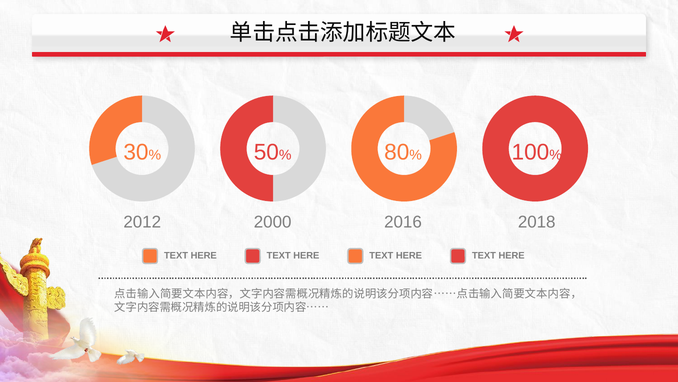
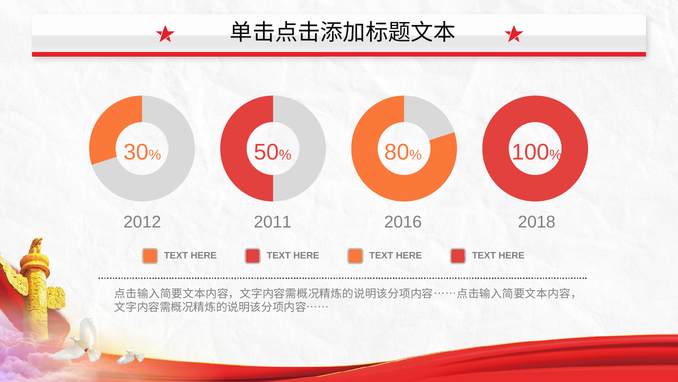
2000: 2000 -> 2011
